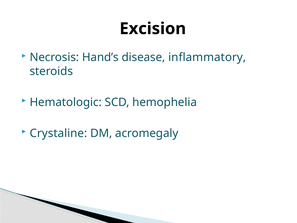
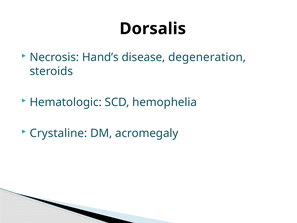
Excision: Excision -> Dorsalis
inflammatory: inflammatory -> degeneration
